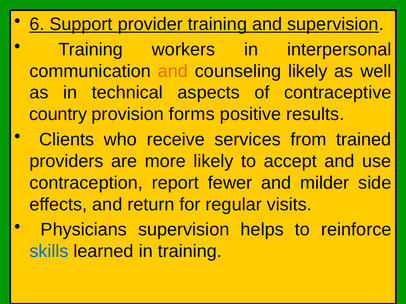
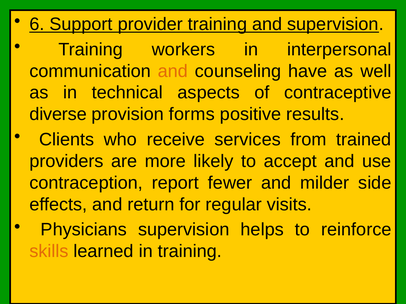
counseling likely: likely -> have
country: country -> diverse
skills colour: blue -> orange
